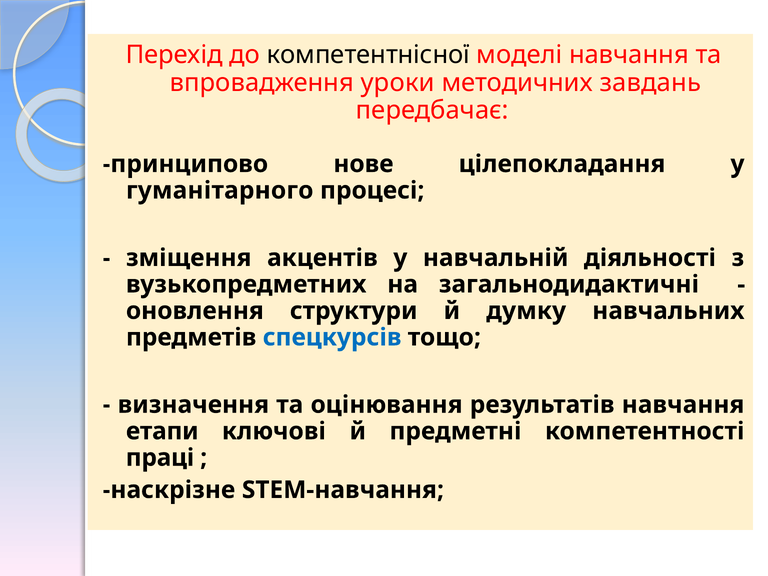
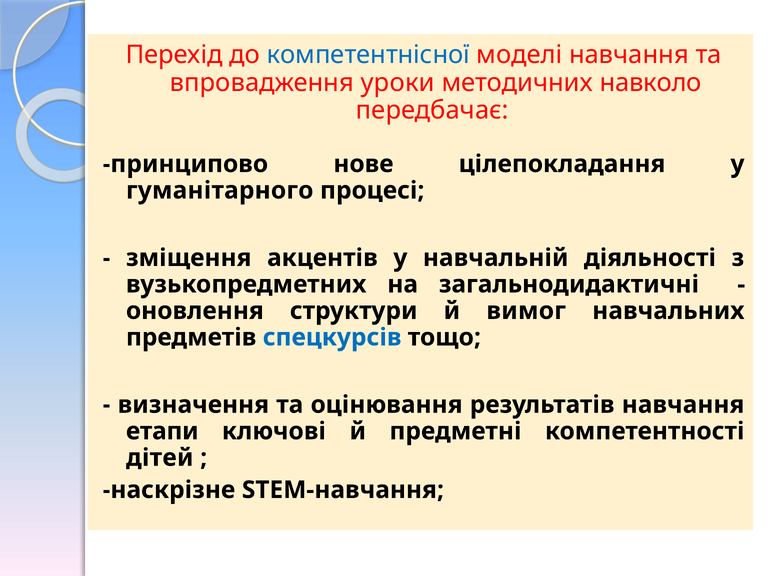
компетентнісної colour: black -> blue
завдань: завдань -> навколо
думку: думку -> вимог
праці: праці -> дітей
